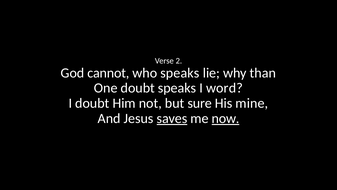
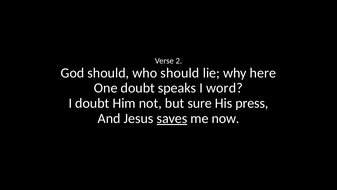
God cannot: cannot -> should
who speaks: speaks -> should
than: than -> here
mine: mine -> press
now underline: present -> none
